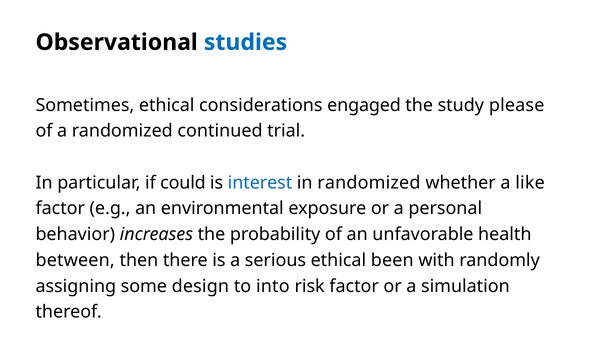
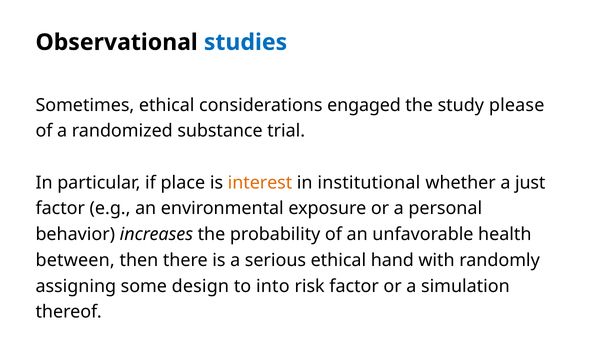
continued: continued -> substance
could: could -> place
interest colour: blue -> orange
in randomized: randomized -> institutional
like: like -> just
been: been -> hand
